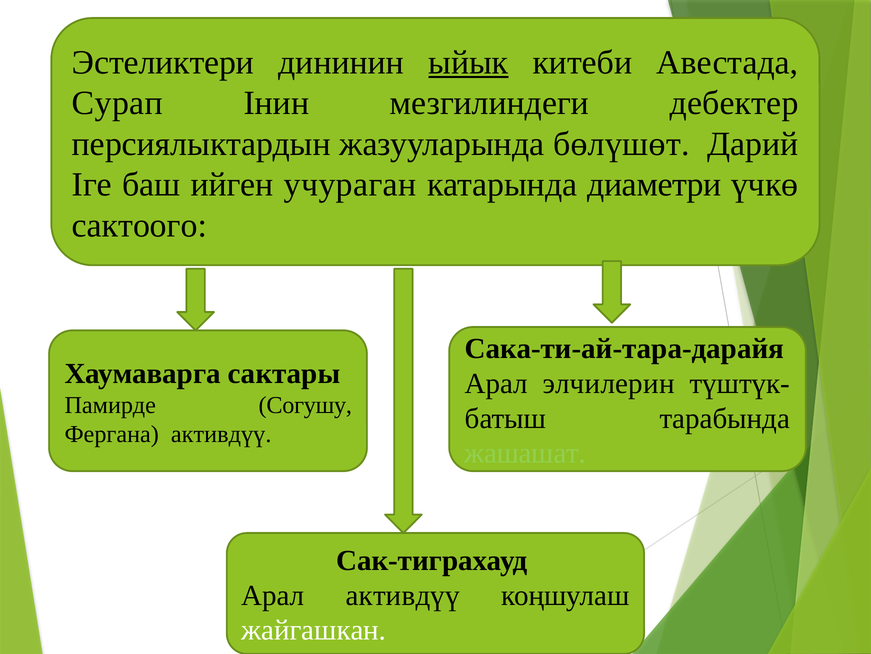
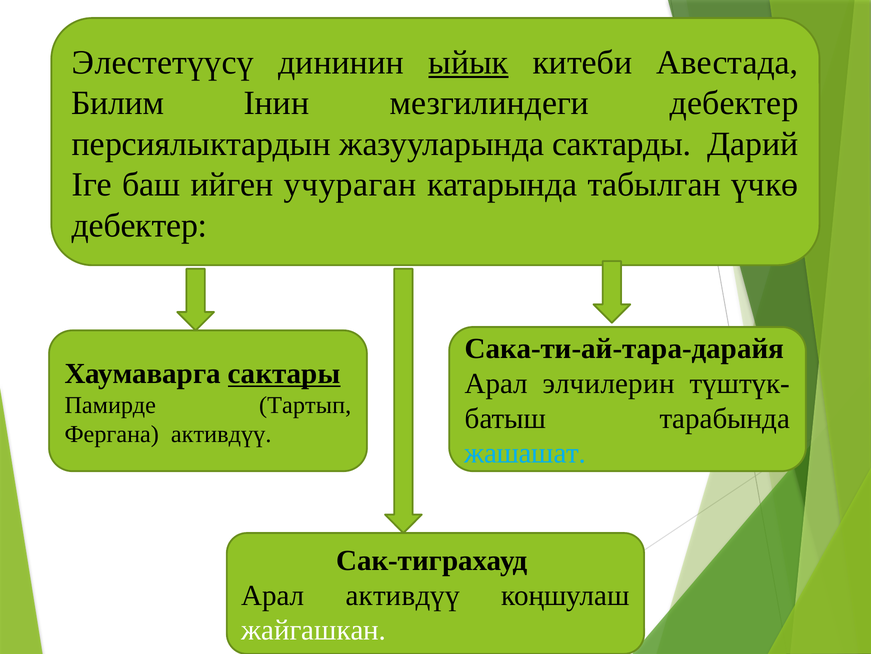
Эстеликтери: Эстеликтери -> Элестетүүсү
Сурап: Сурап -> Билим
бөлүшөт: бөлүшөт -> сактарды
диаметри: диаметри -> табылган
сактоого at (139, 225): сактоого -> дебектер
сактары underline: none -> present
Согушу: Согушу -> Тартып
жашашат colour: light green -> light blue
